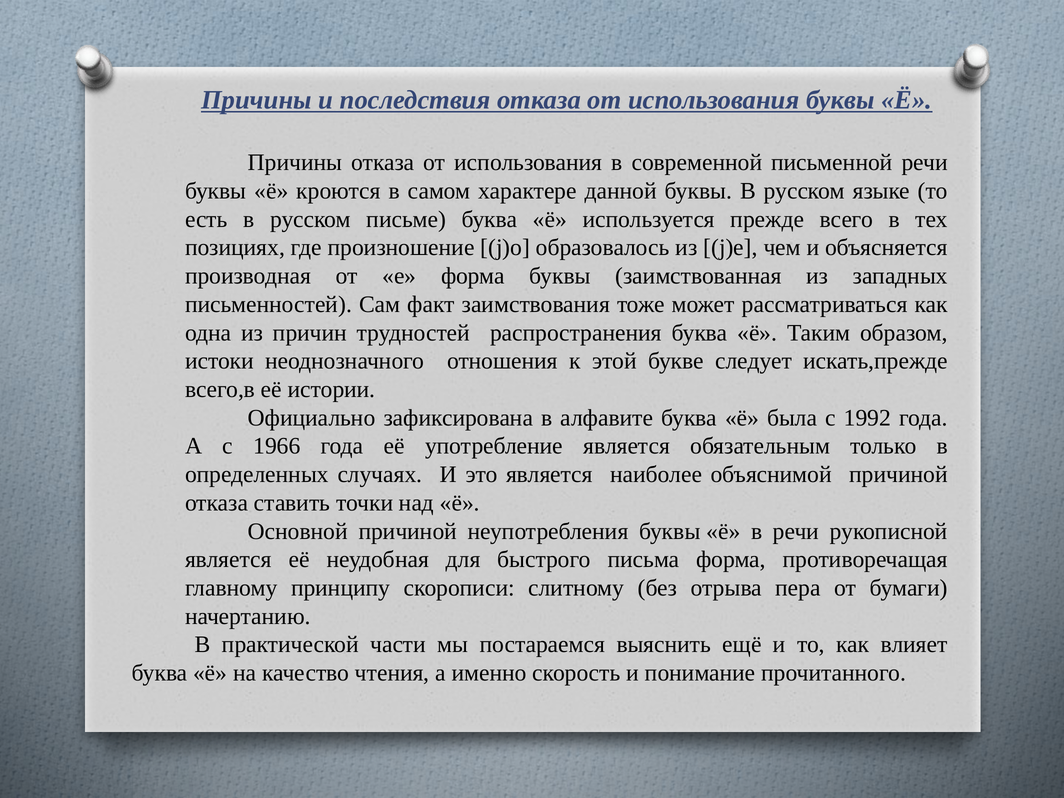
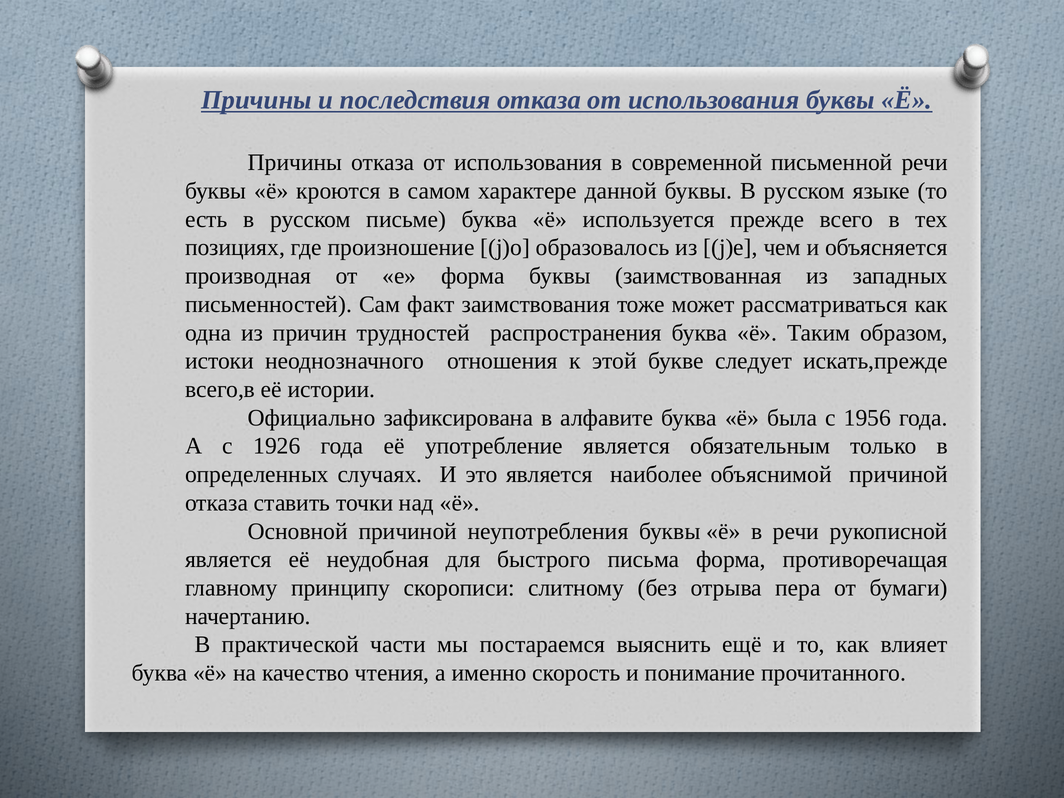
1992: 1992 -> 1956
1966: 1966 -> 1926
